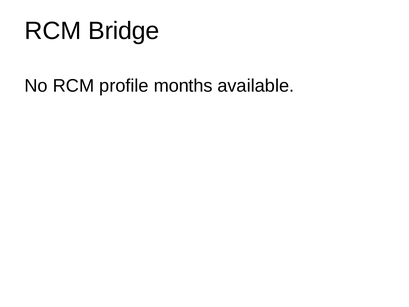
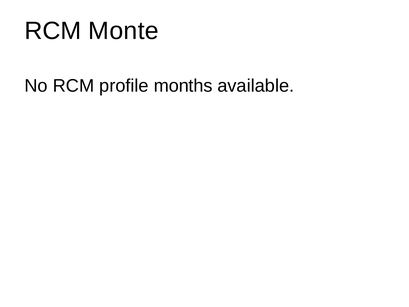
Bridge: Bridge -> Monte
